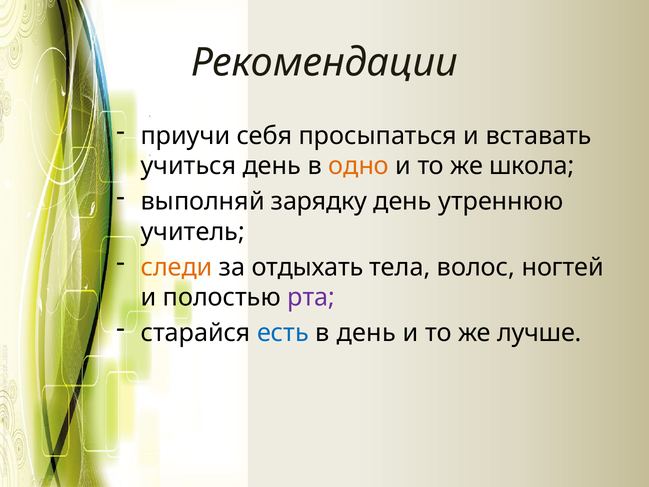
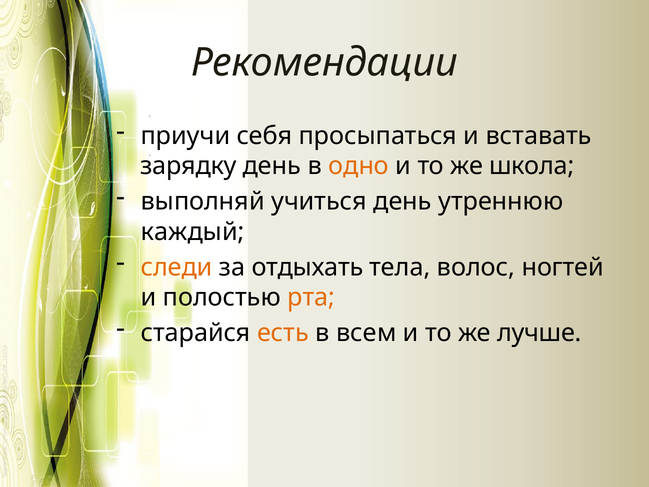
учиться: учиться -> зарядку
зарядку: зарядку -> учиться
учитель: учитель -> каждый
рта colour: purple -> orange
есть colour: blue -> orange
в день: день -> всем
